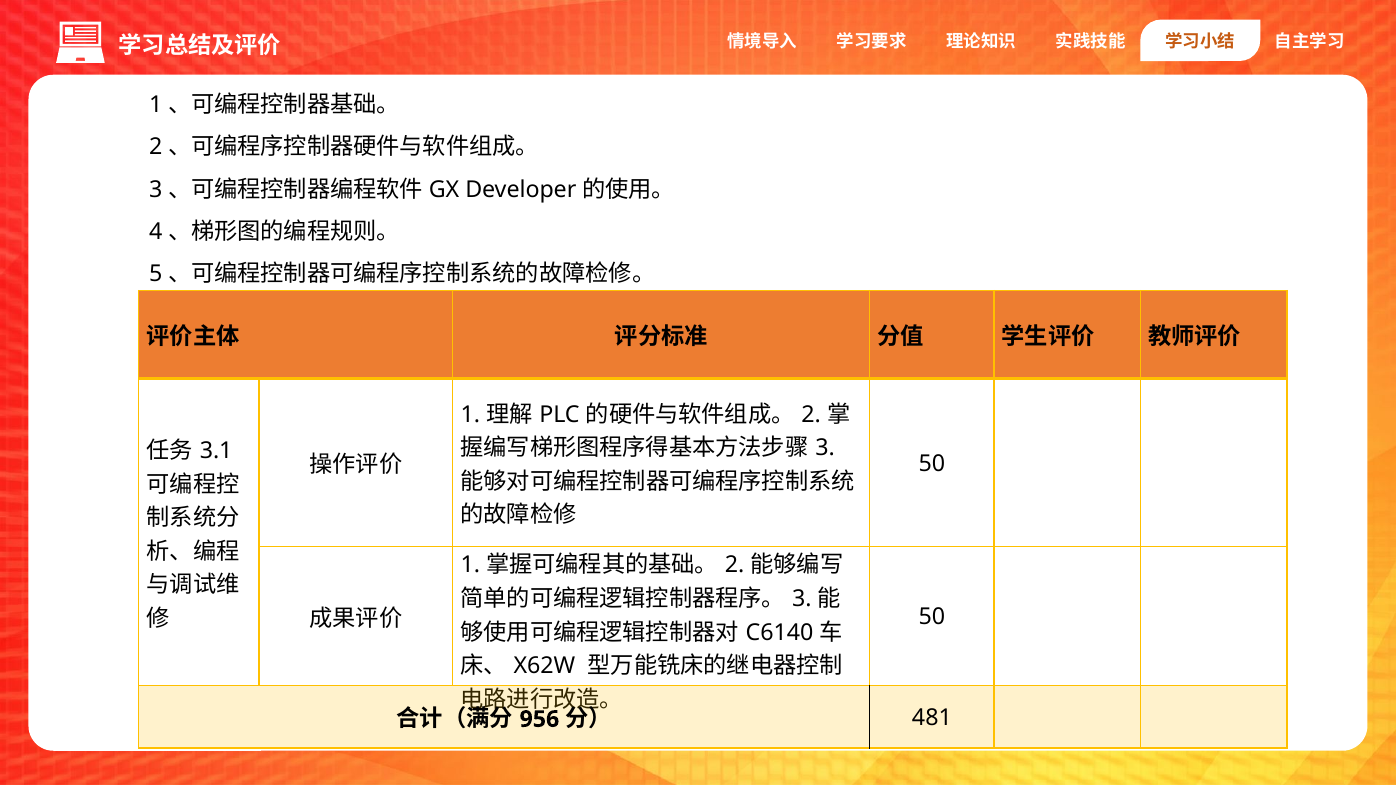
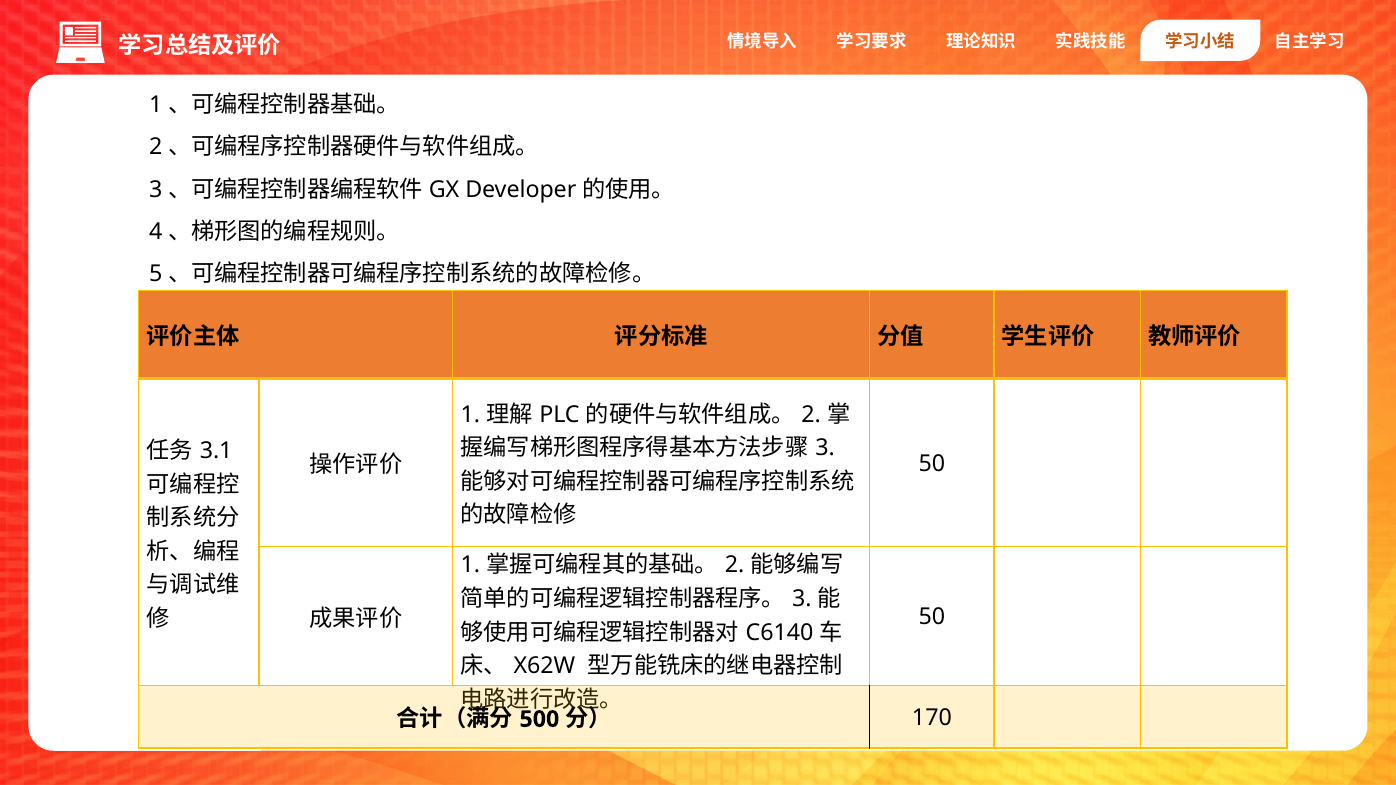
956: 956 -> 500
481: 481 -> 170
